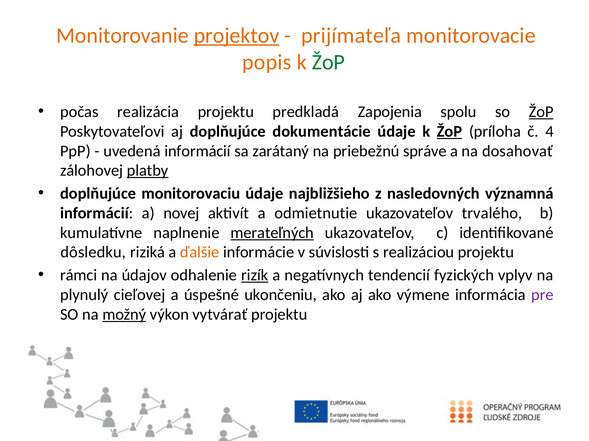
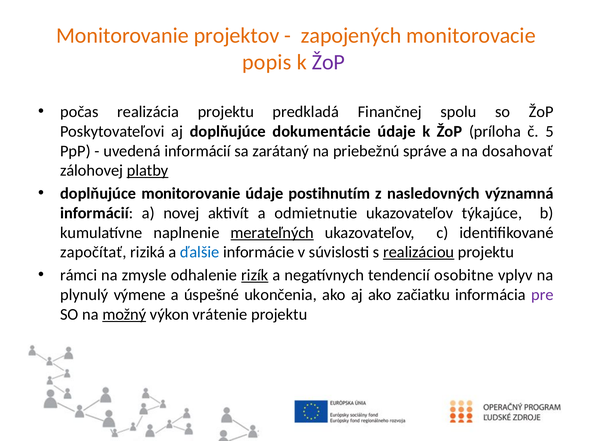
projektov underline: present -> none
prijímateľa: prijímateľa -> zapojených
ŽoP at (328, 62) colour: green -> purple
Zapojenia: Zapojenia -> Finančnej
ŽoP at (541, 112) underline: present -> none
ŽoP at (449, 132) underline: present -> none
4: 4 -> 5
doplňujúce monitorovaciu: monitorovaciu -> monitorovanie
najbližšieho: najbližšieho -> postihnutím
trvalého: trvalého -> týkajúce
dôsledku: dôsledku -> započítať
ďalšie colour: orange -> blue
realizáciou underline: none -> present
údajov: údajov -> zmysle
fyzických: fyzických -> osobitne
cieľovej: cieľovej -> výmene
ukončeniu: ukončeniu -> ukončenia
výmene: výmene -> začiatku
vytvárať: vytvárať -> vrátenie
